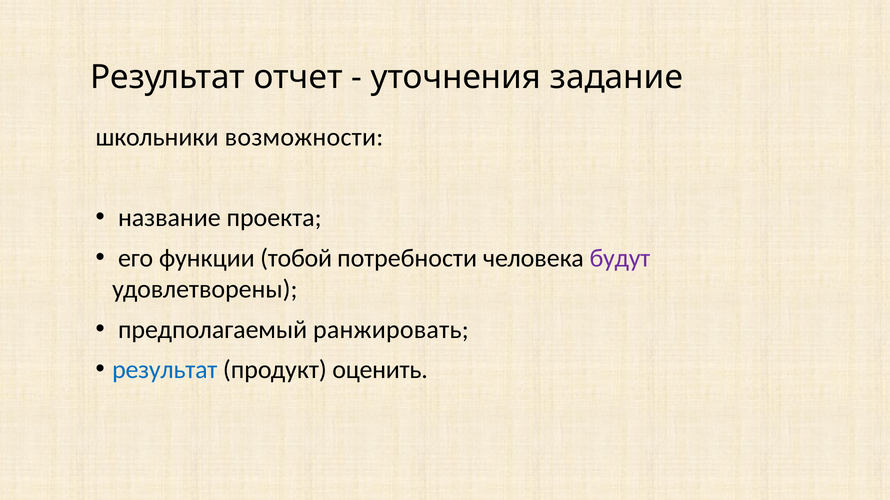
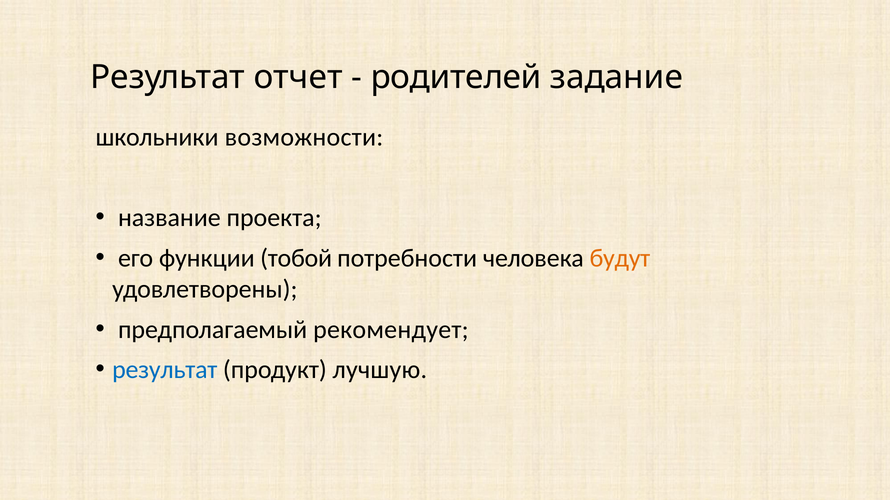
уточнения: уточнения -> родителей
будут colour: purple -> orange
ранжировать: ранжировать -> рекомендует
оценить: оценить -> лучшую
